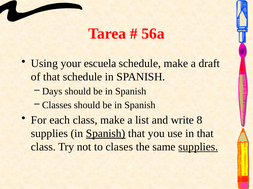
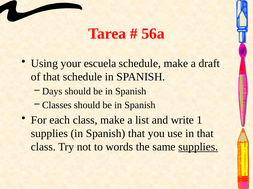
8: 8 -> 1
Spanish at (106, 134) underline: present -> none
clases: clases -> words
